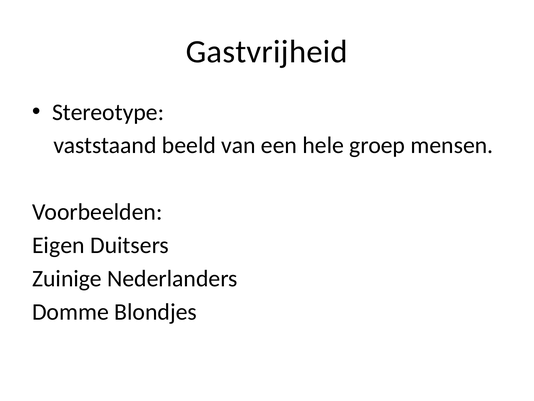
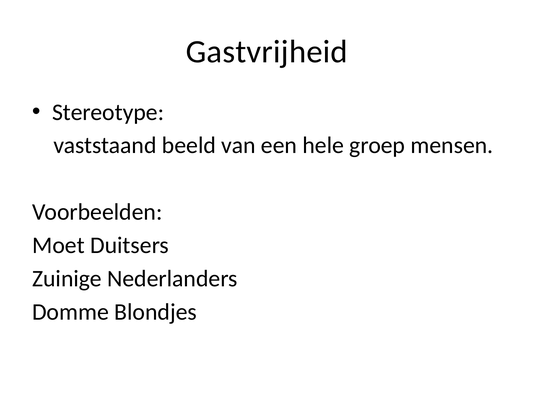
Eigen: Eigen -> Moet
